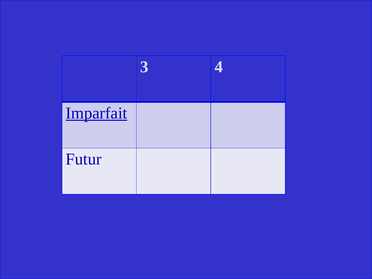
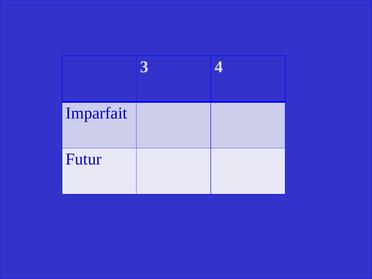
Imparfait underline: present -> none
